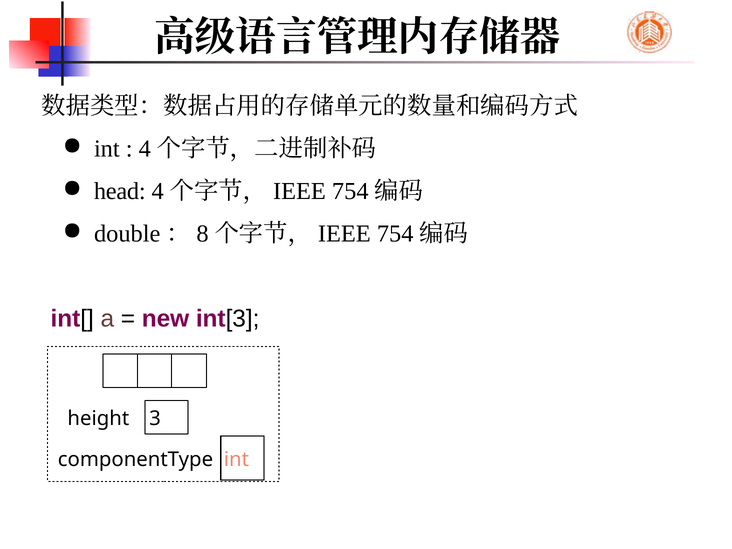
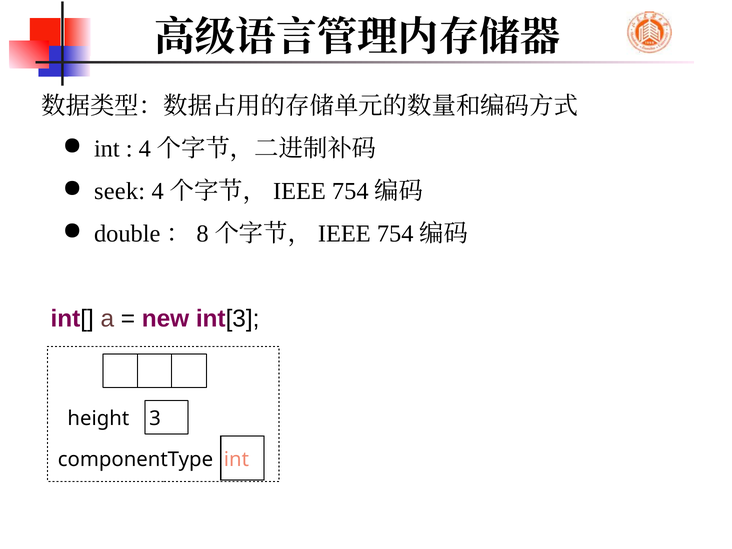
head: head -> seek
